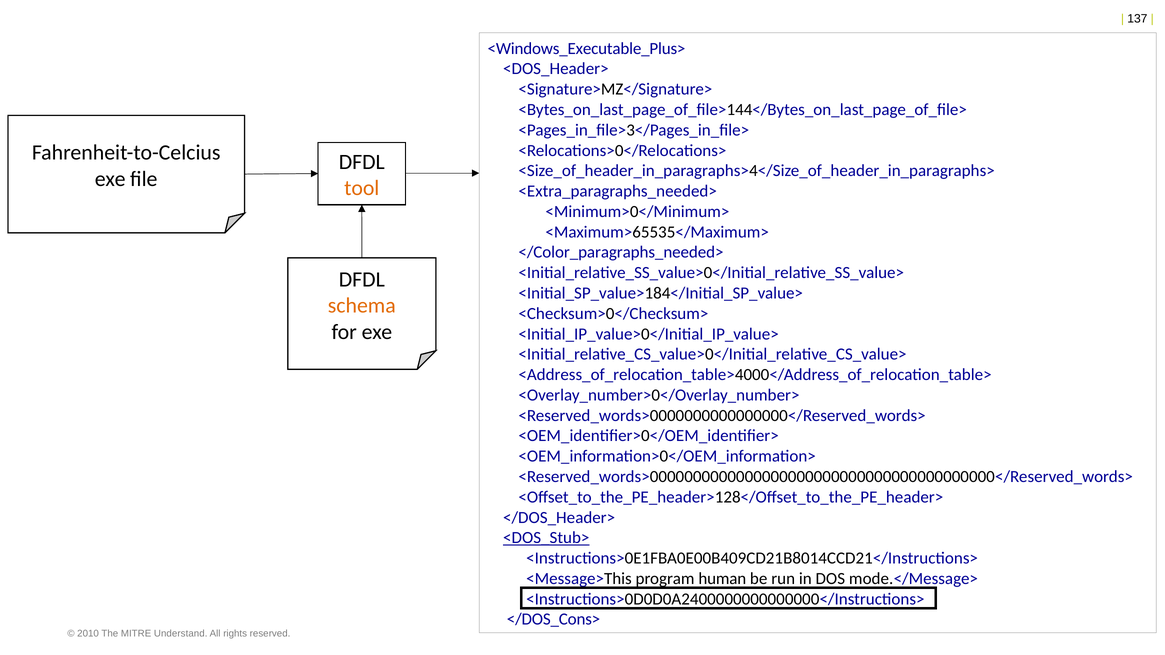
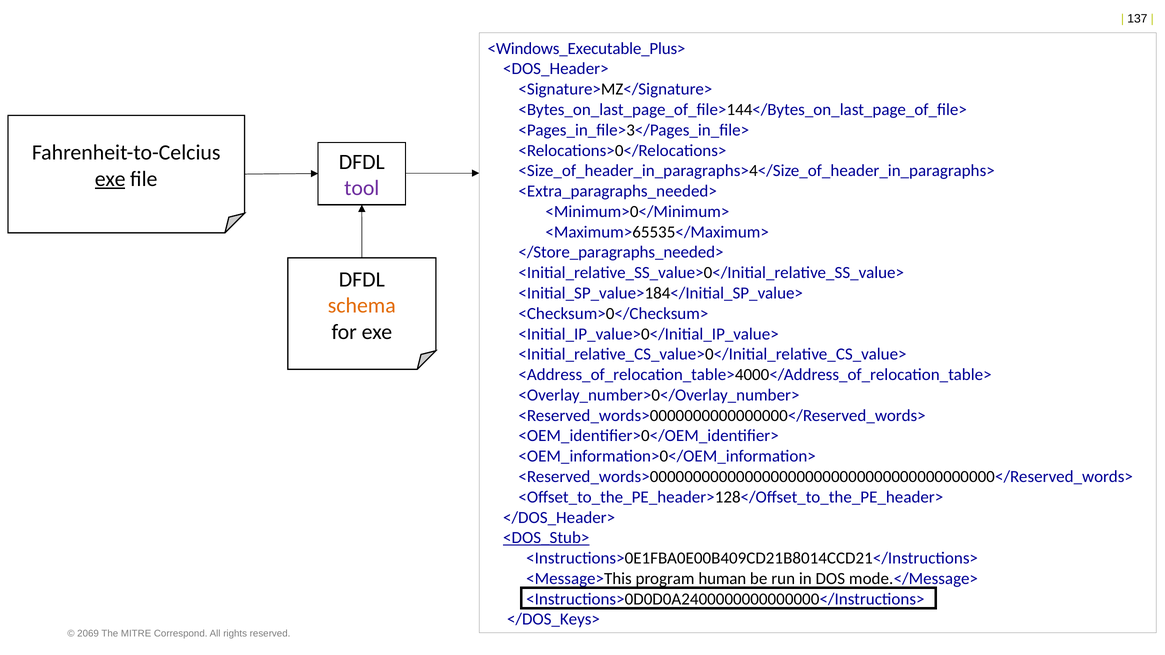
exe at (110, 179) underline: none -> present
tool colour: orange -> purple
</Color_paragraphs_needed>: </Color_paragraphs_needed> -> </Store_paragraphs_needed>
</DOS_Cons>: </DOS_Cons> -> </DOS_Keys>
2010: 2010 -> 2069
Understand: Understand -> Correspond
